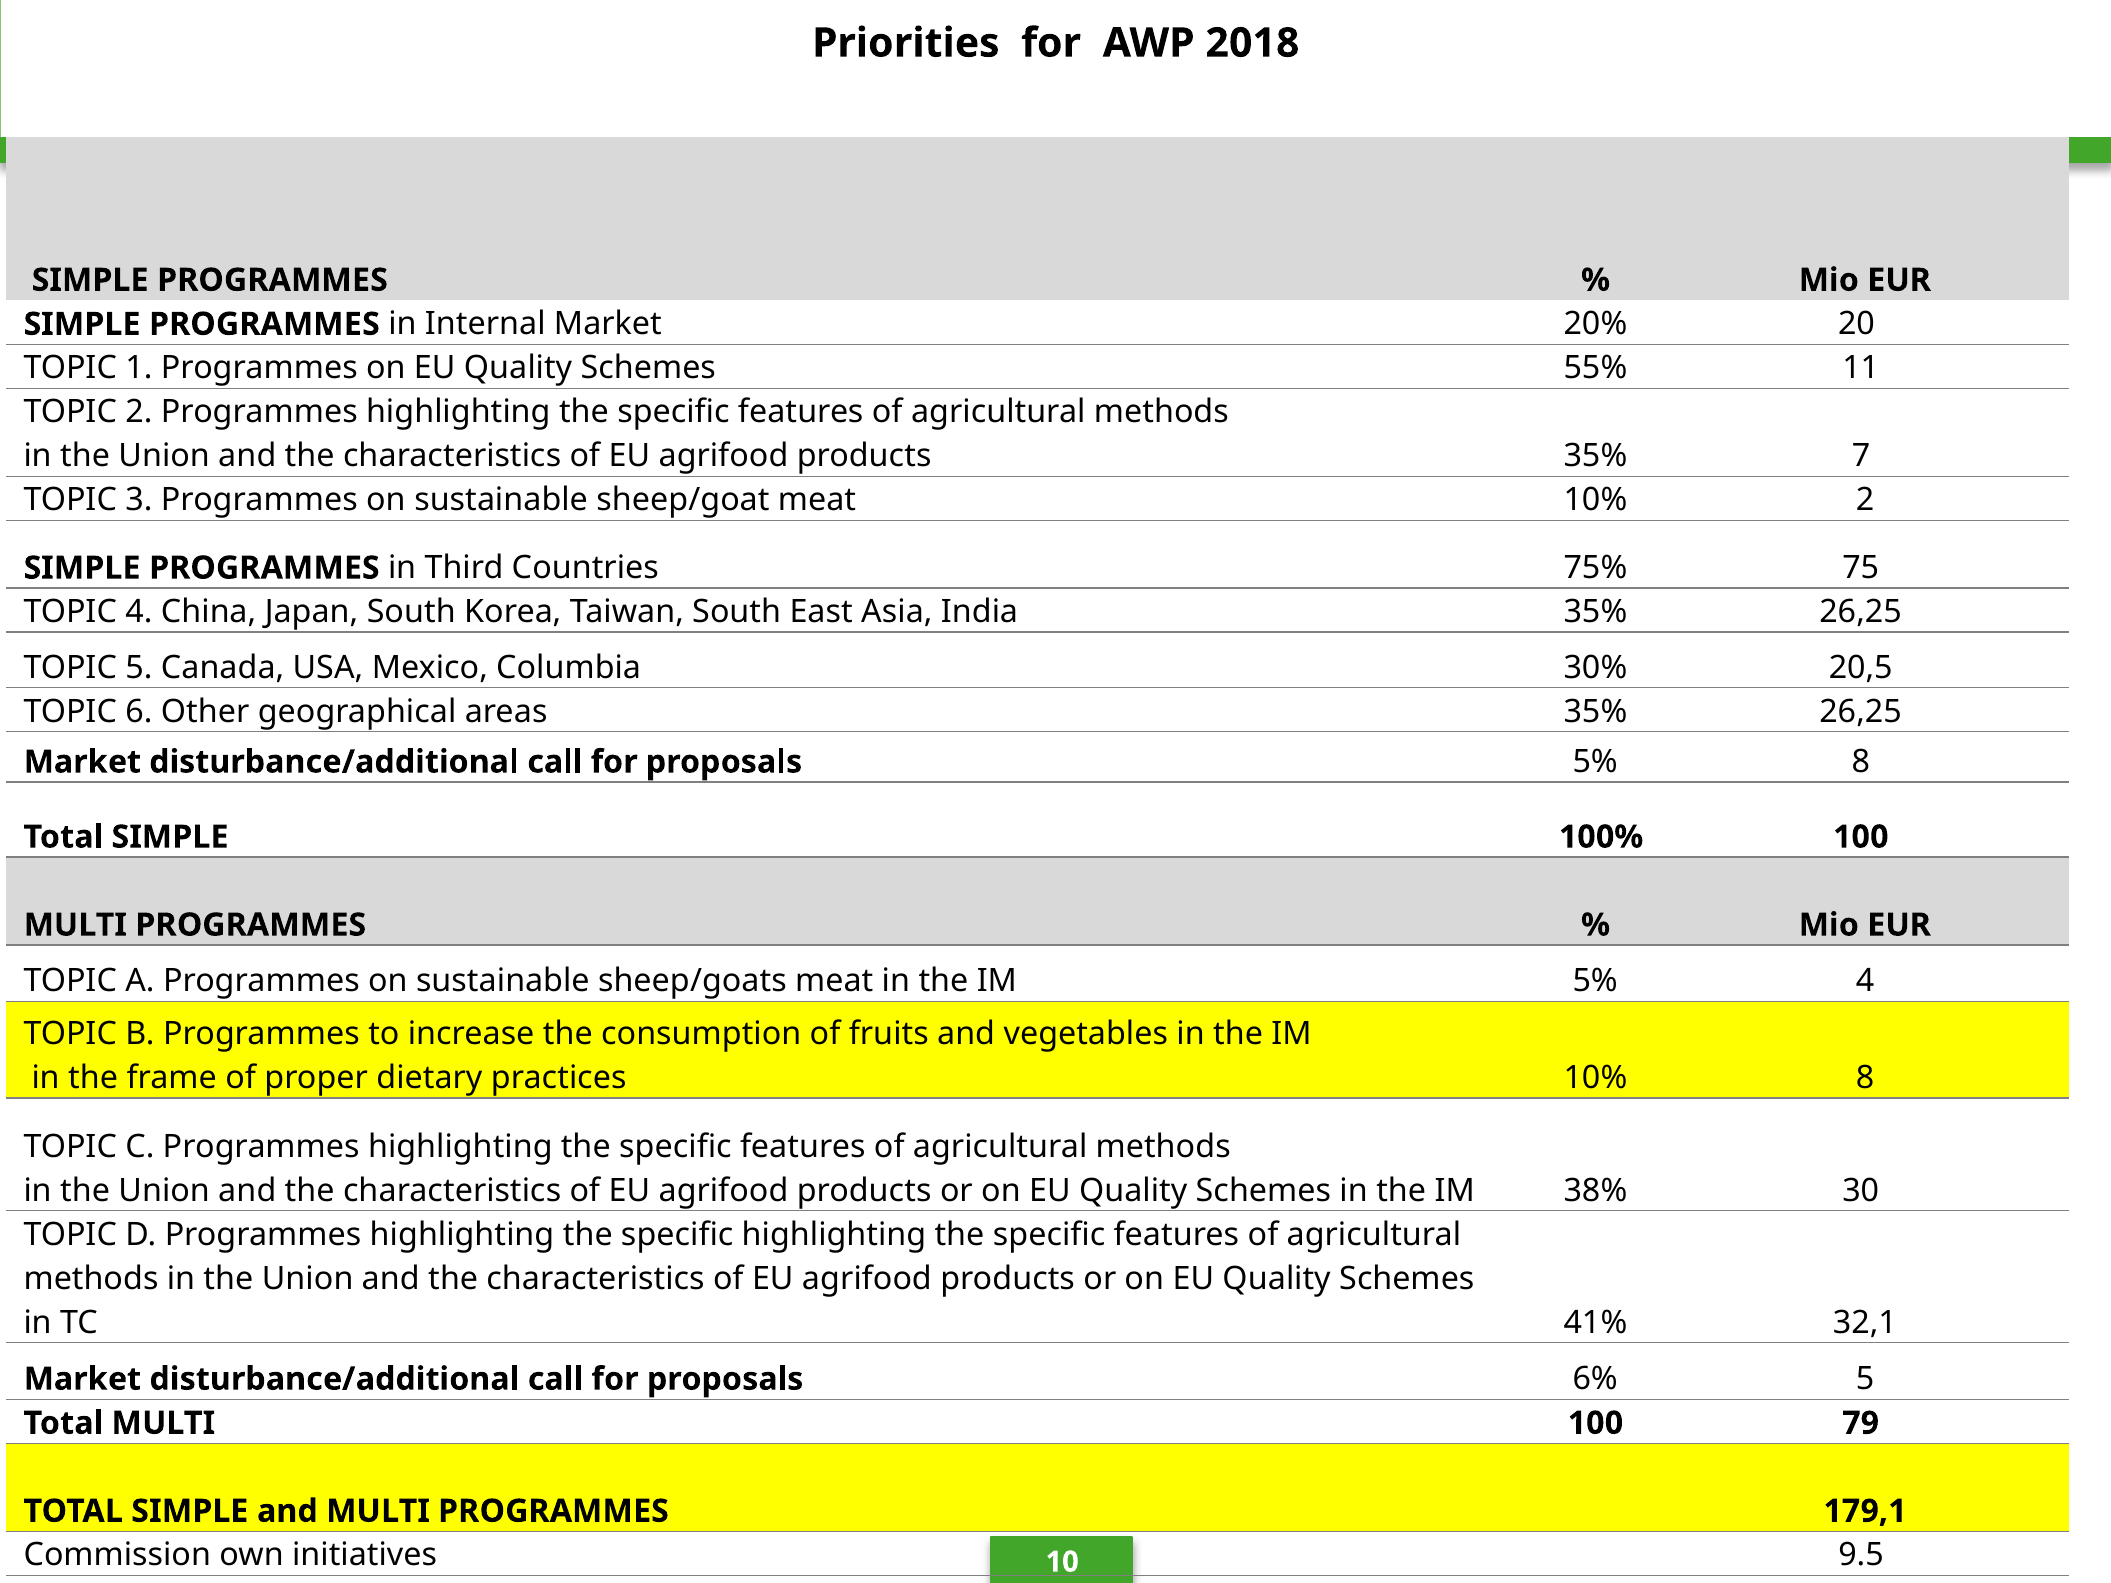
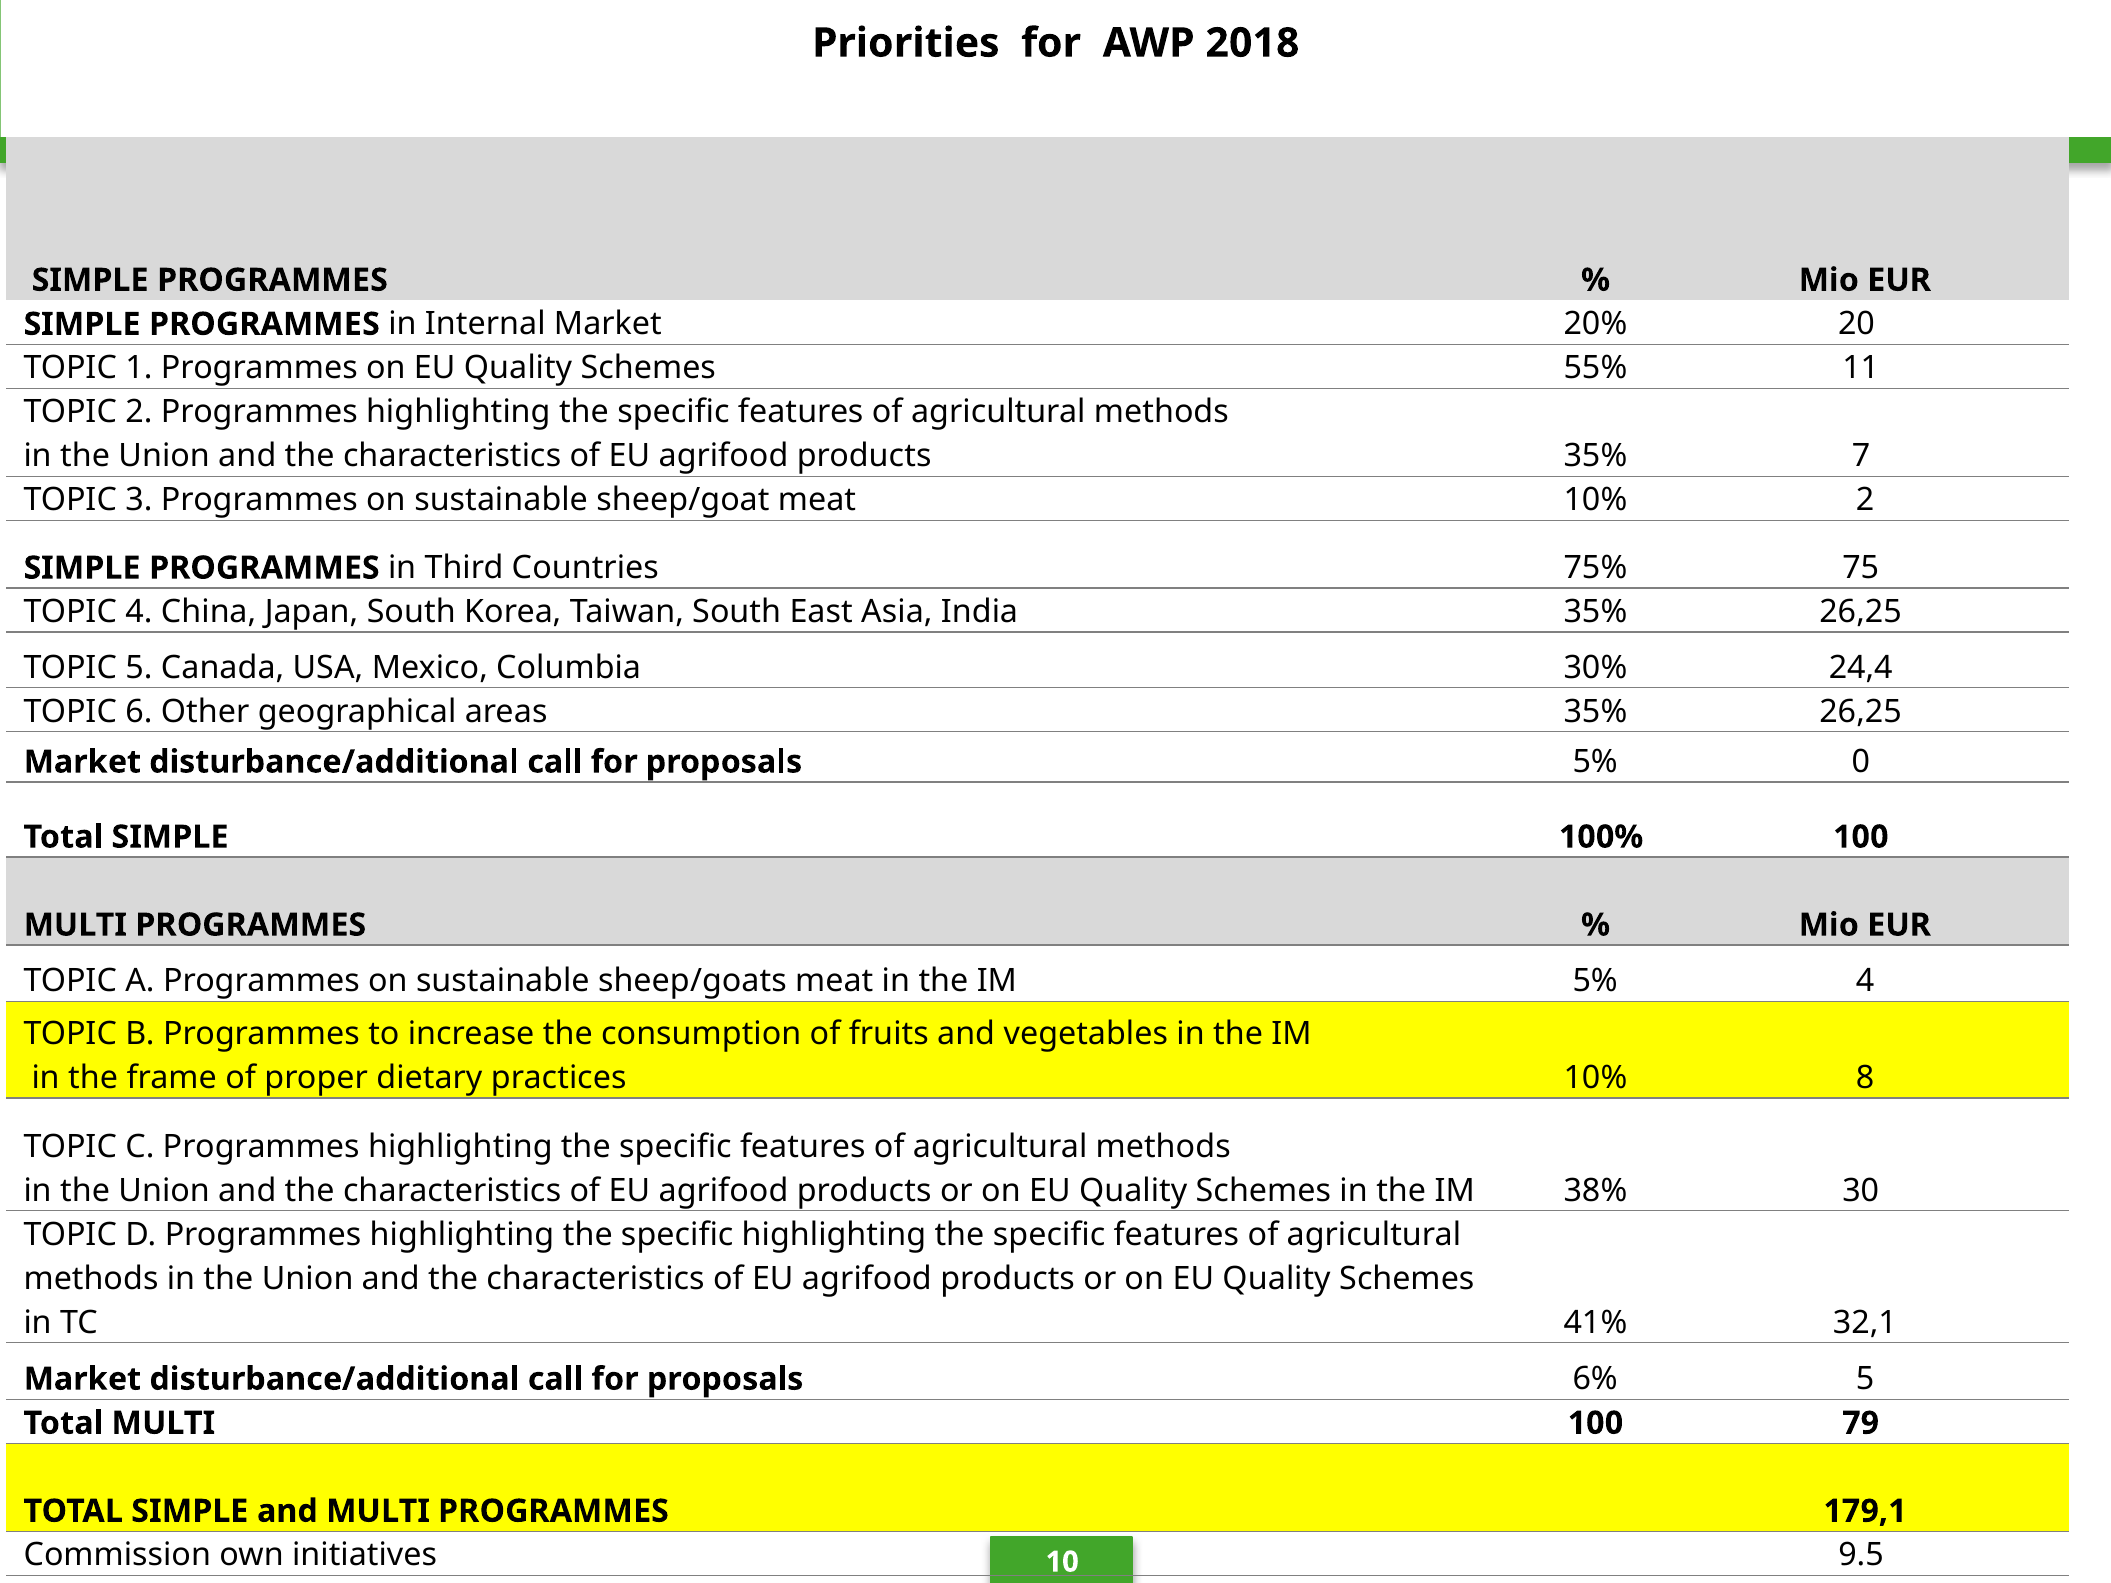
20,5: 20,5 -> 24,4
5% 8: 8 -> 0
